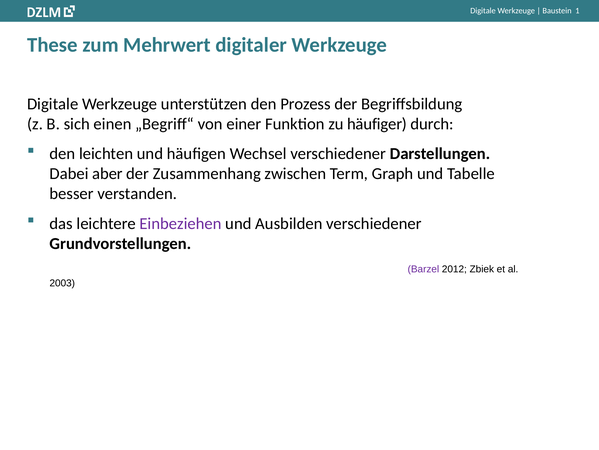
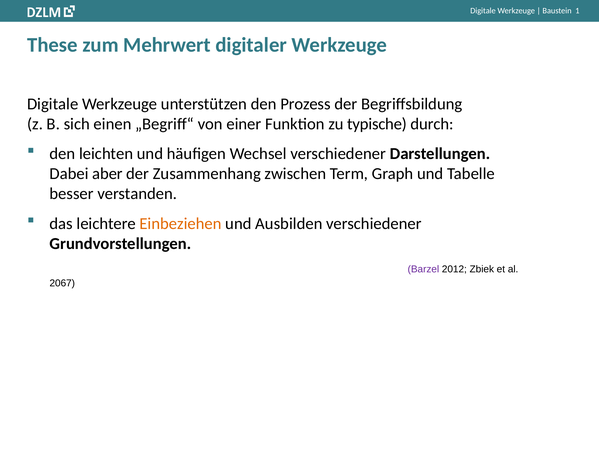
häufiger: häufiger -> typische
Einbeziehen colour: purple -> orange
2003: 2003 -> 2067
